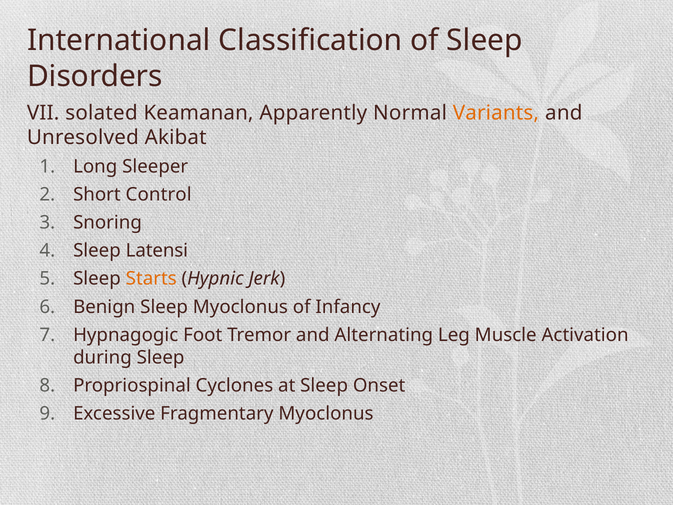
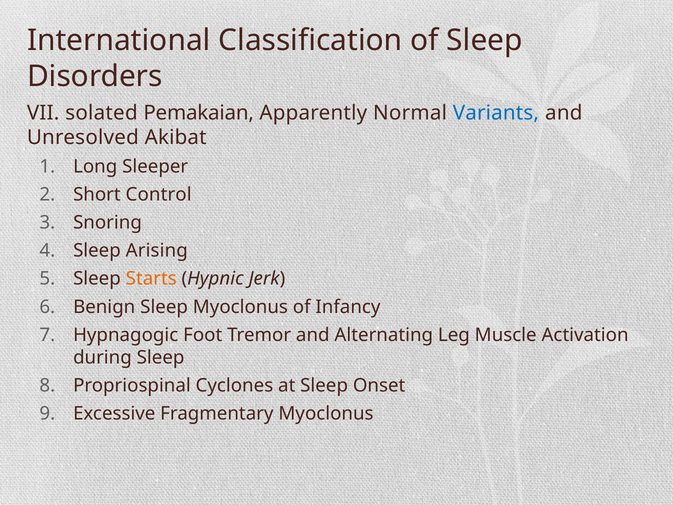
Keamanan: Keamanan -> Pemakaian
Variants colour: orange -> blue
Latensi: Latensi -> Arising
